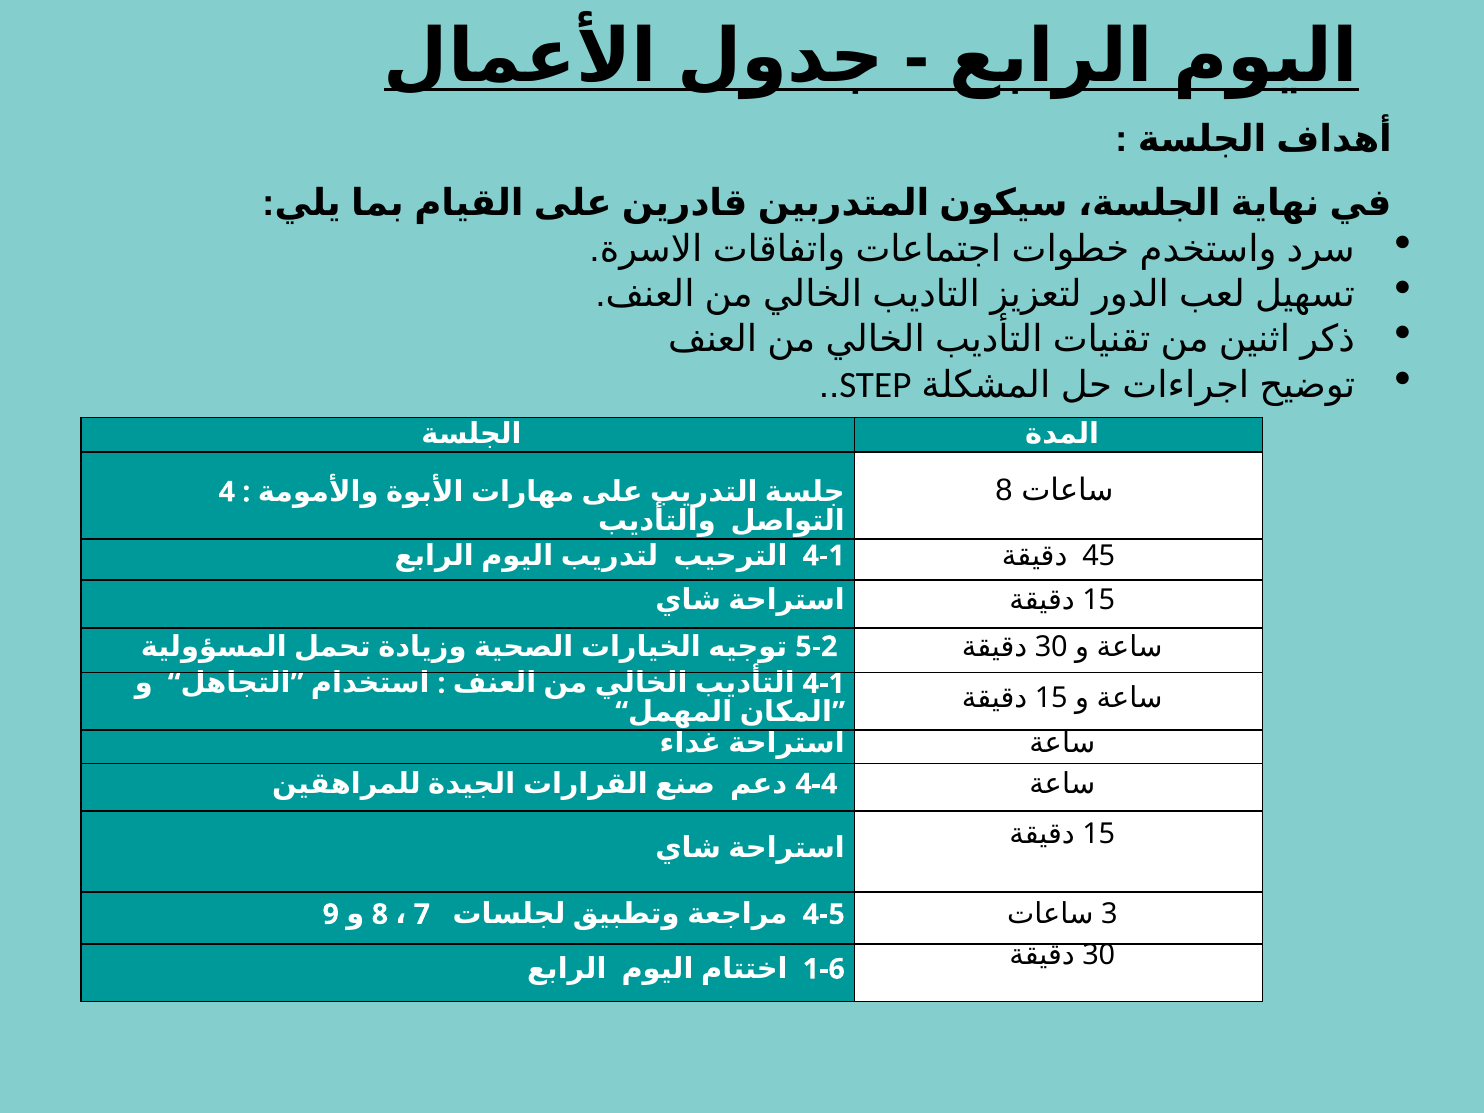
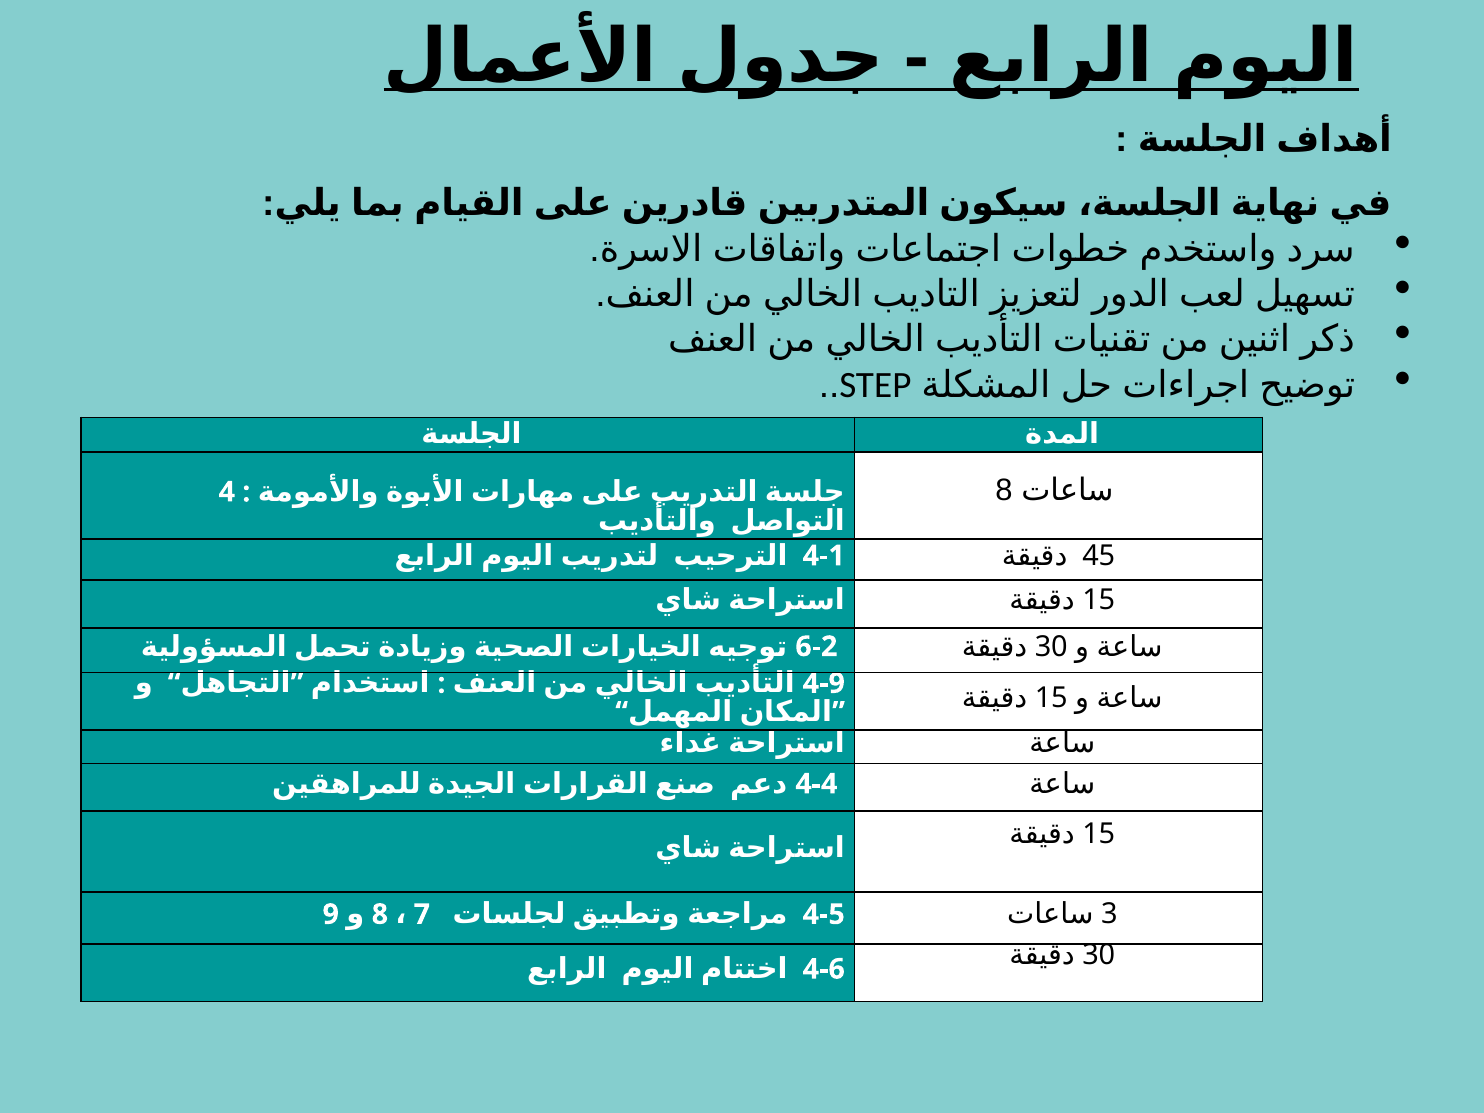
5-2: 5-2 -> 6-2
4-1 at (824, 683): 4-1 -> 4-9
1-6: 1-6 -> 4-6
